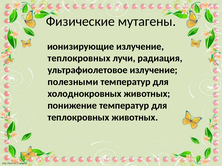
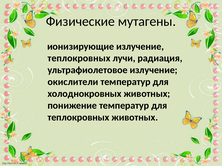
полезными: полезными -> окислители
